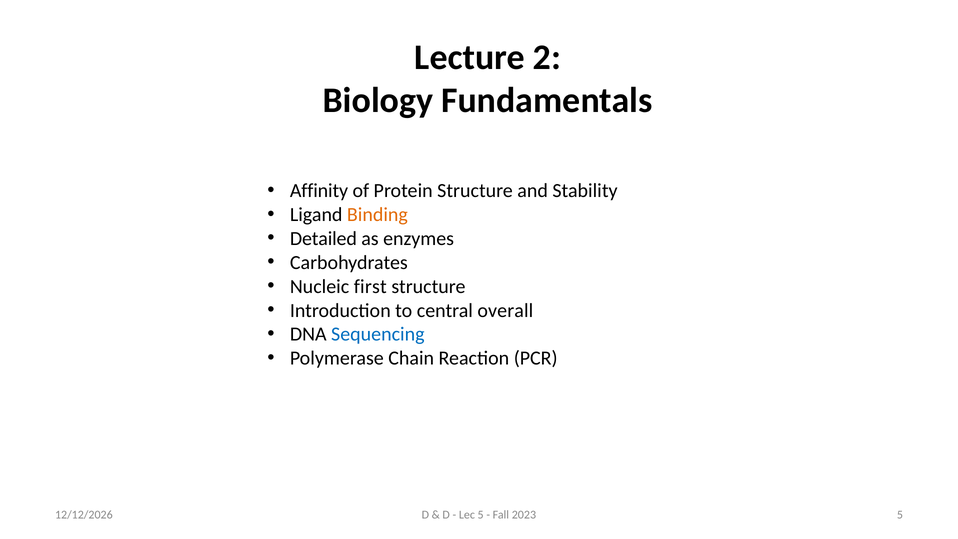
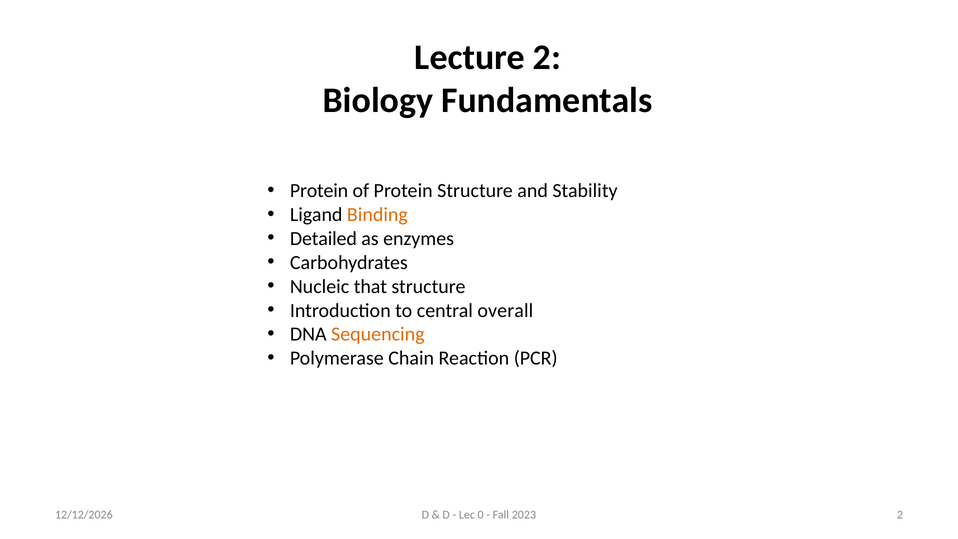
Affinity at (319, 191): Affinity -> Protein
first: first -> that
Sequencing colour: blue -> orange
Lec 5: 5 -> 0
2023 5: 5 -> 2
